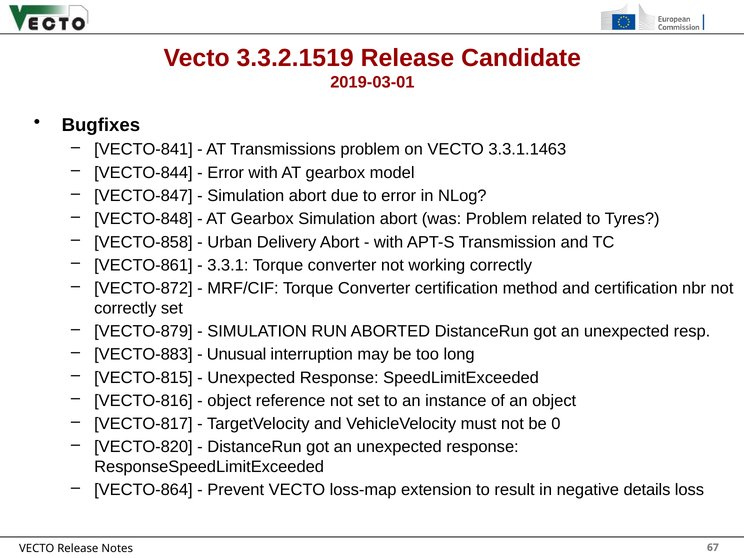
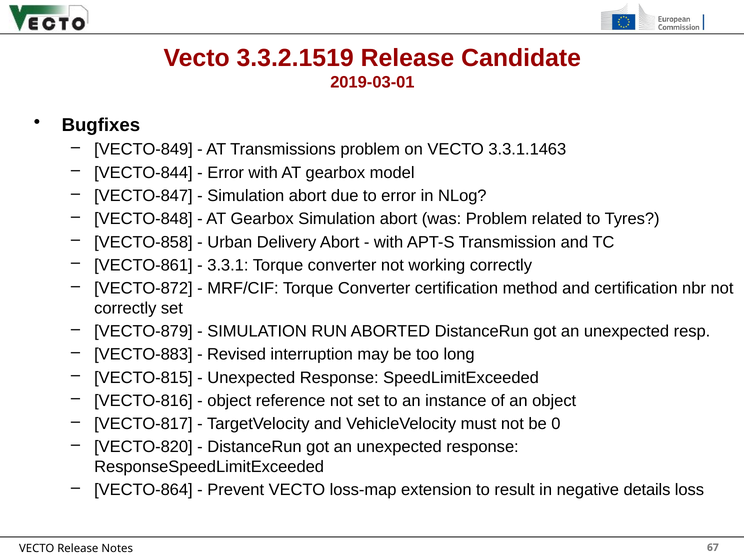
VECTO-841: VECTO-841 -> VECTO-849
Unusual: Unusual -> Revised
